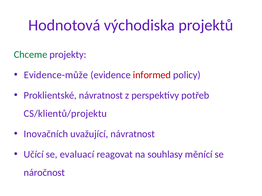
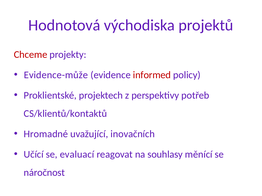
Chceme colour: green -> red
Proklientské návratnost: návratnost -> projektech
CS/klientů/projektu: CS/klientů/projektu -> CS/klientů/kontaktů
Inovačních: Inovačních -> Hromadné
uvažující návratnost: návratnost -> inovačních
